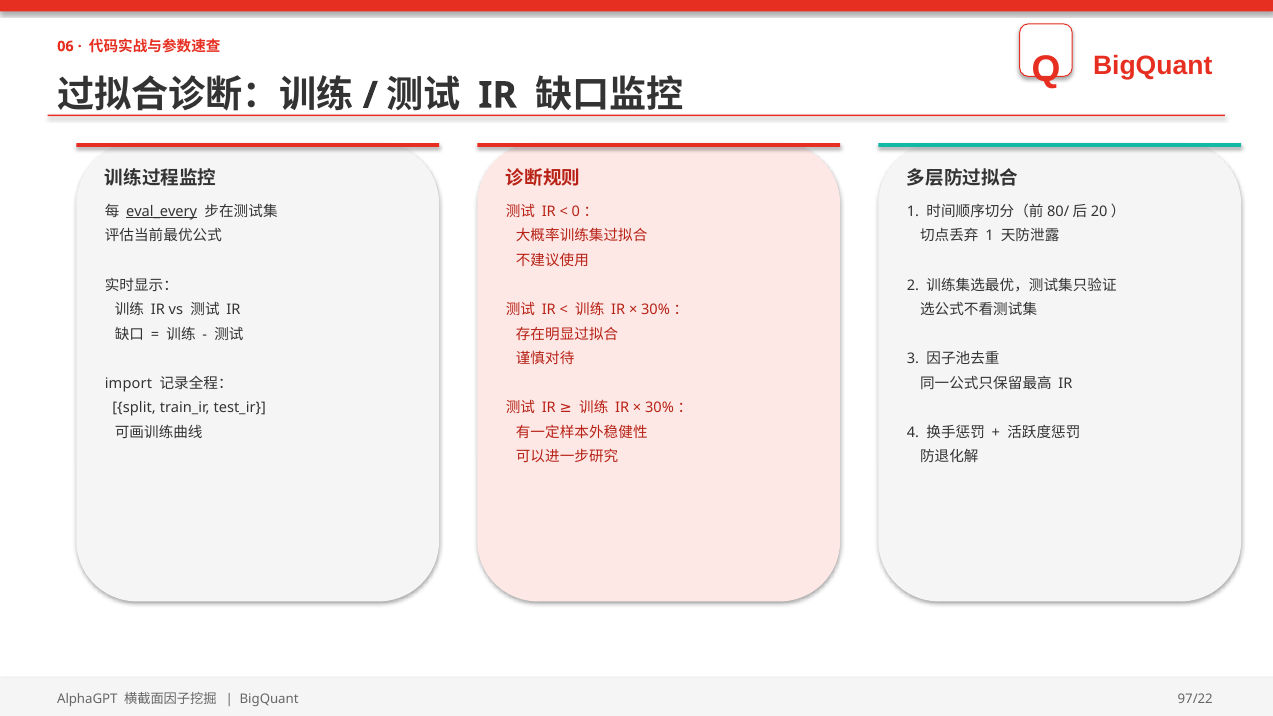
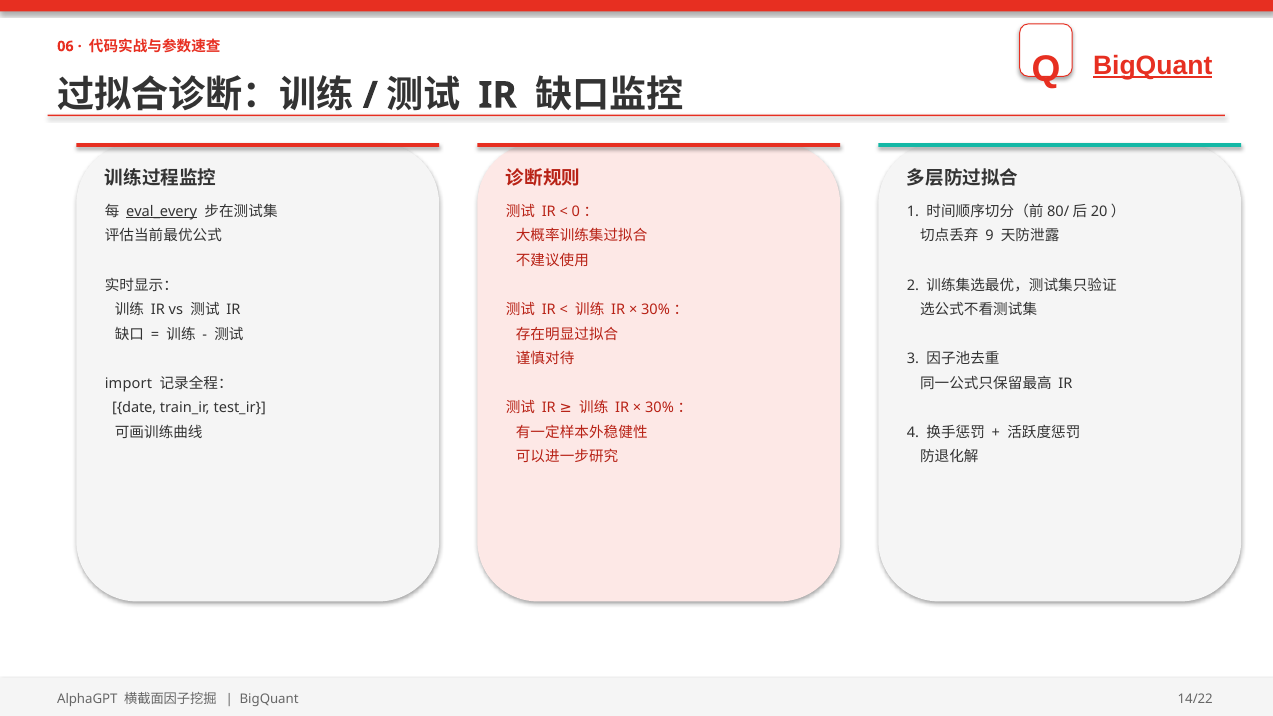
BigQuant at (1153, 65) underline: none -> present
1 at (989, 236): 1 -> 9
split: split -> date
97/22: 97/22 -> 14/22
